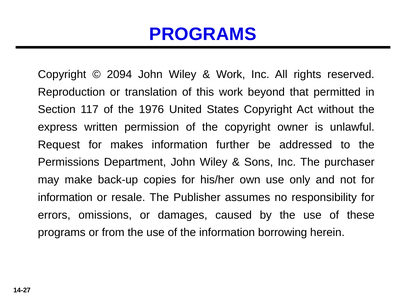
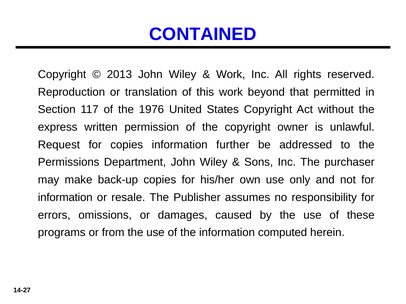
PROGRAMS at (203, 34): PROGRAMS -> CONTAINED
2094: 2094 -> 2013
for makes: makes -> copies
borrowing: borrowing -> computed
